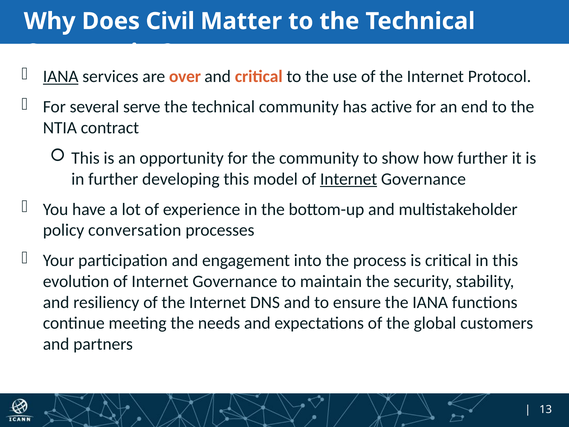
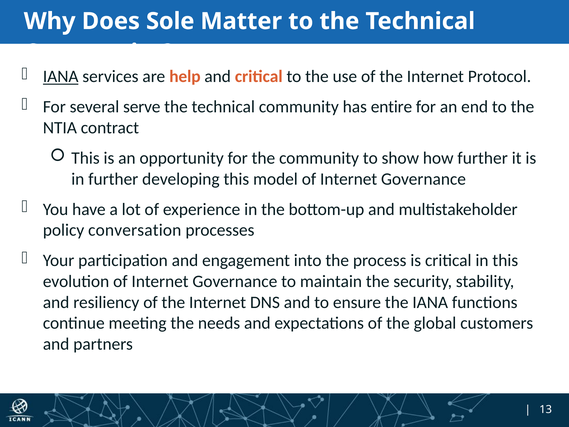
Civil: Civil -> Sole
over: over -> help
active: active -> entire
Internet at (349, 179) underline: present -> none
